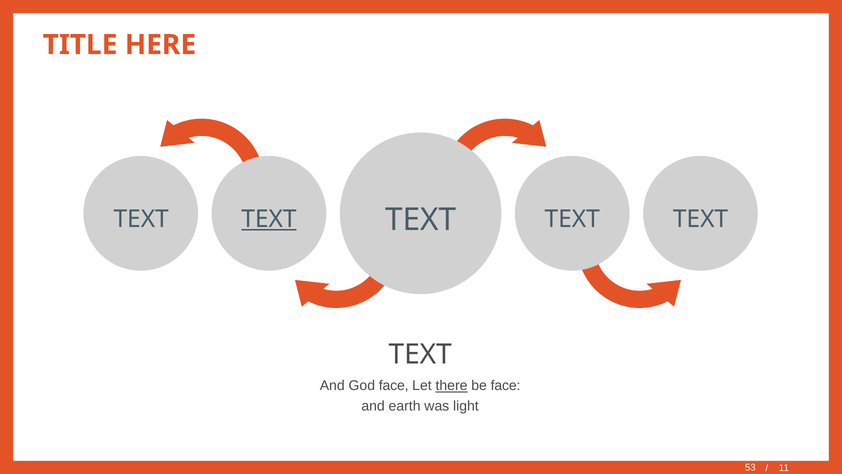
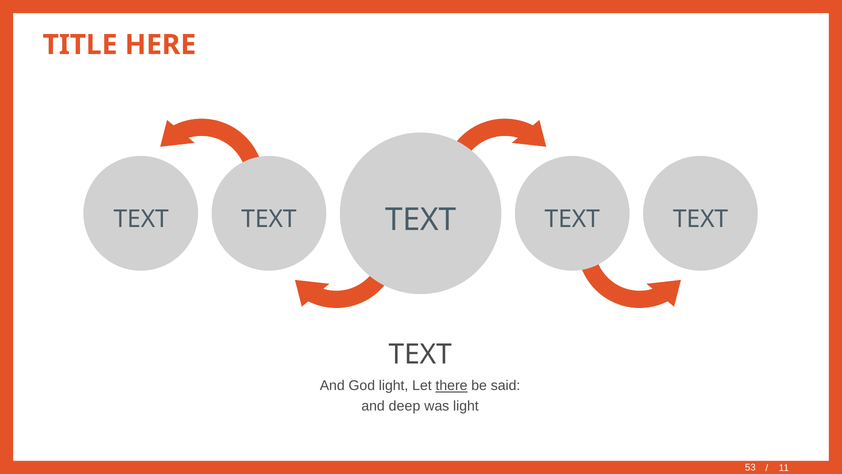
TEXT at (269, 219) underline: present -> none
God face: face -> light
be face: face -> said
earth: earth -> deep
